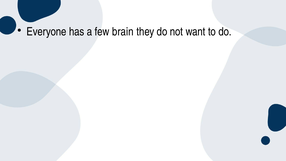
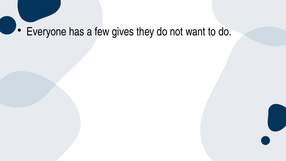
brain: brain -> gives
